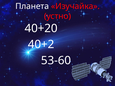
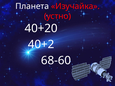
53-60: 53-60 -> 68-60
